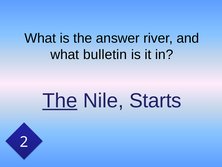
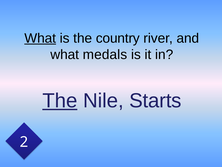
What at (40, 38) underline: none -> present
answer: answer -> country
bulletin: bulletin -> medals
